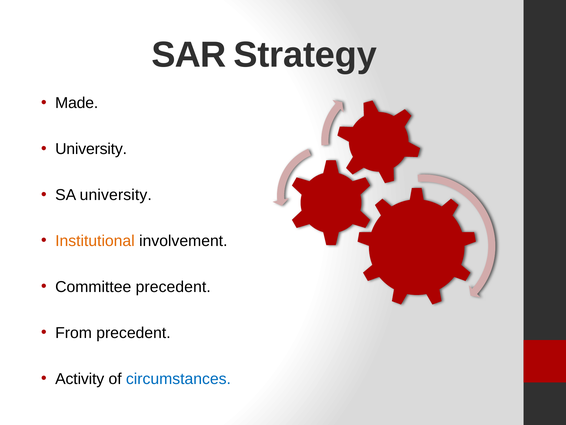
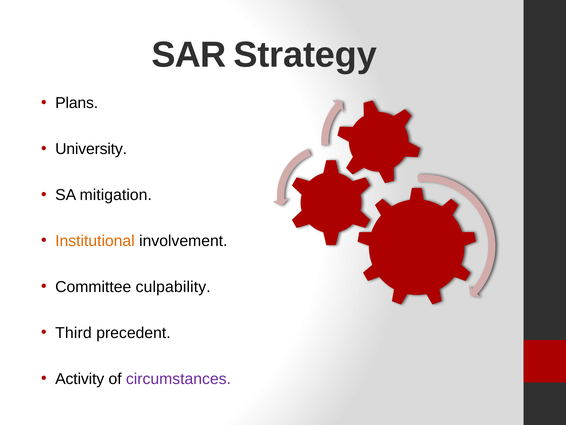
Made: Made -> Plans
SA university: university -> mitigation
Committee precedent: precedent -> culpability
From: From -> Third
circumstances colour: blue -> purple
